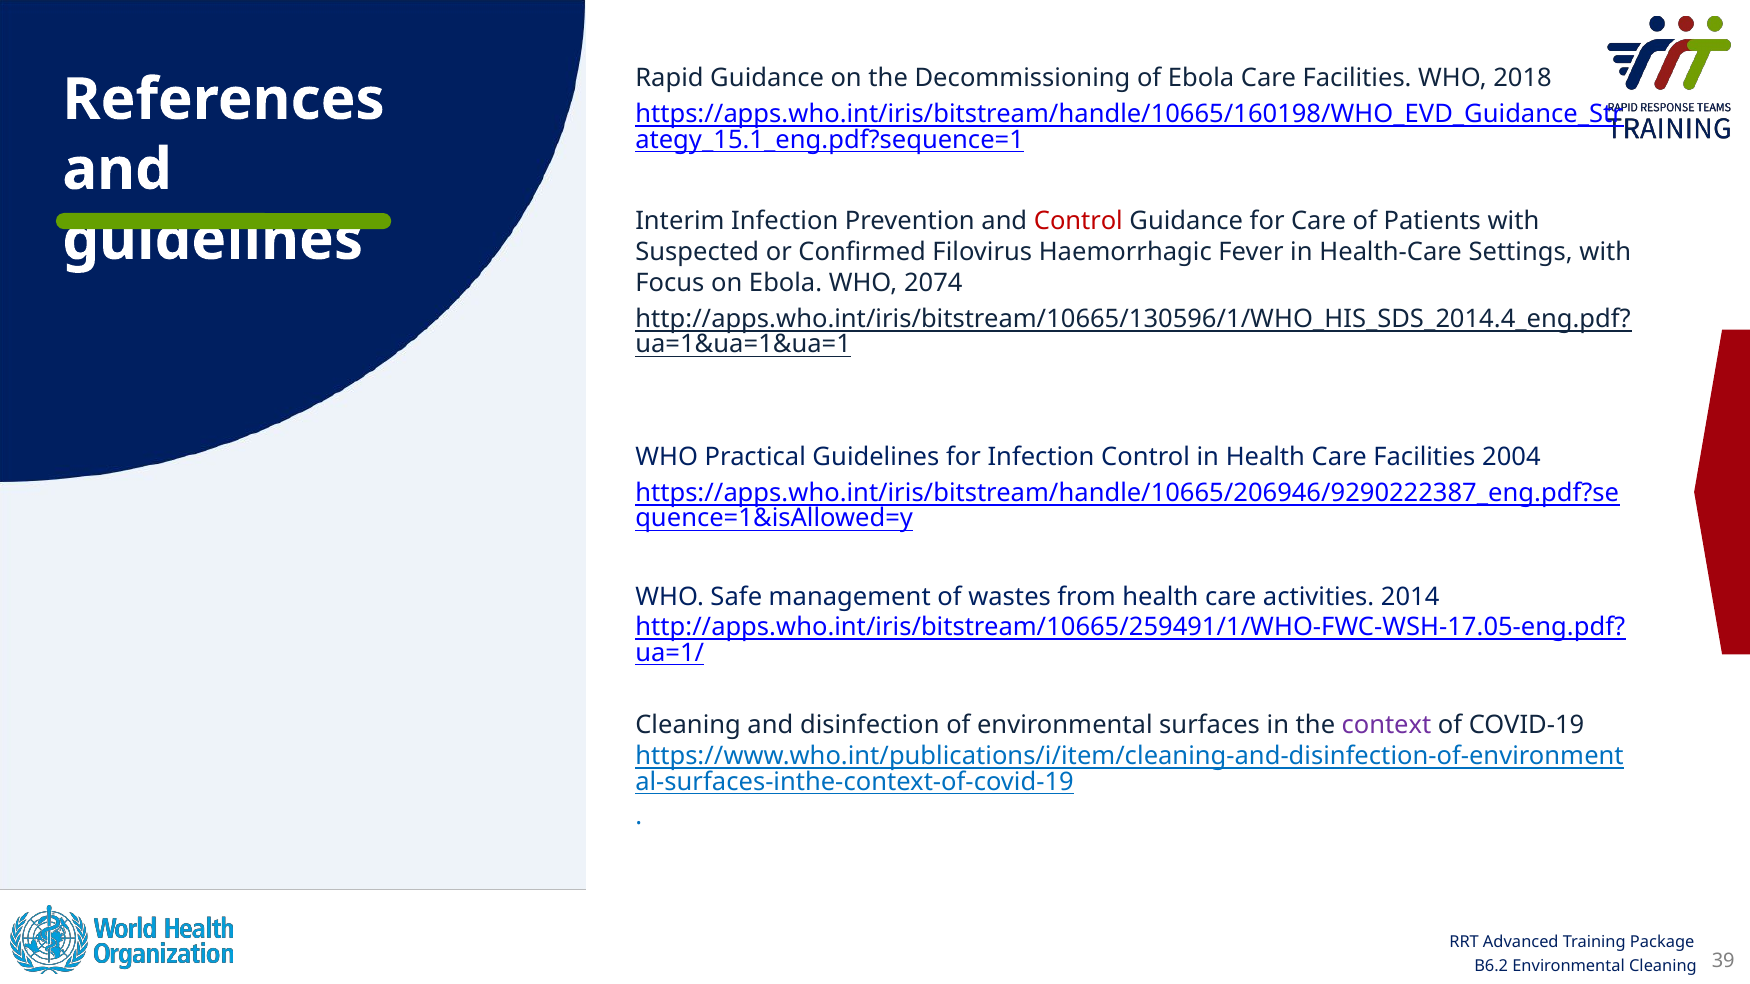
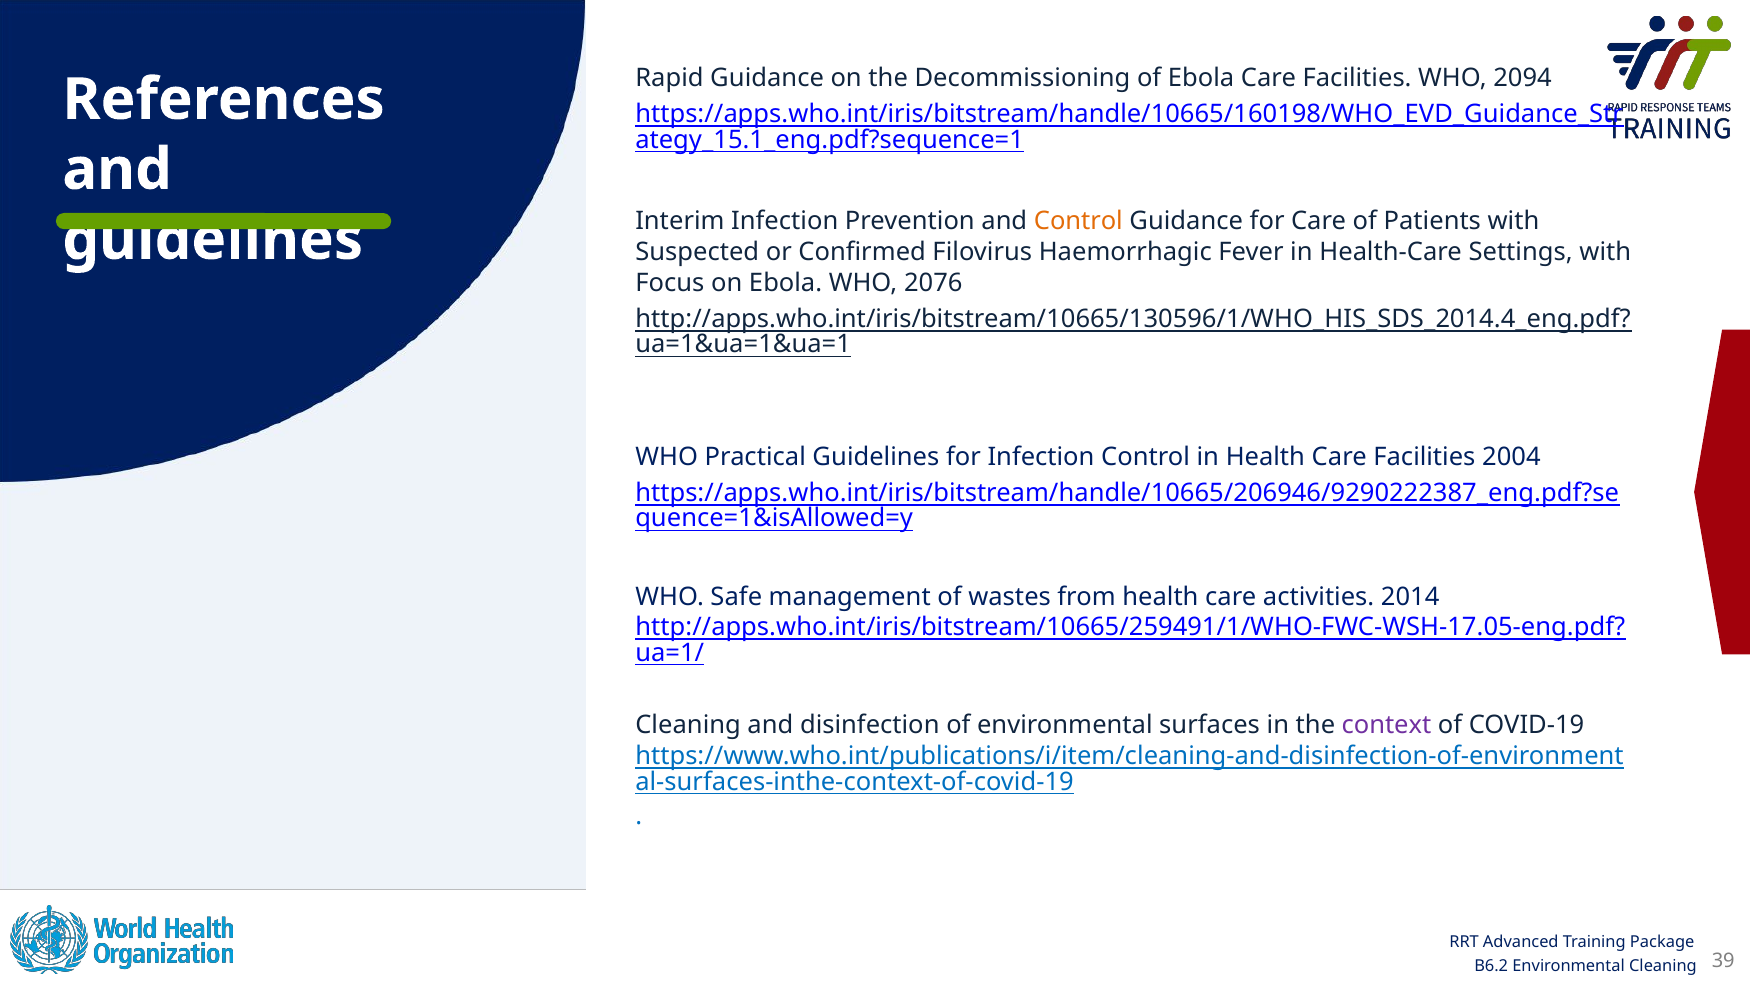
2018: 2018 -> 2094
Control at (1078, 222) colour: red -> orange
2074: 2074 -> 2076
